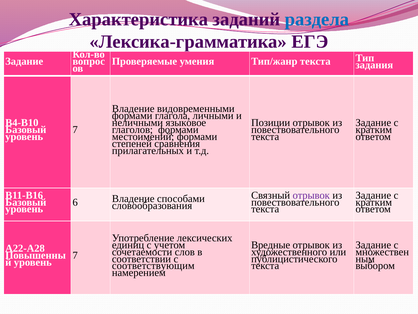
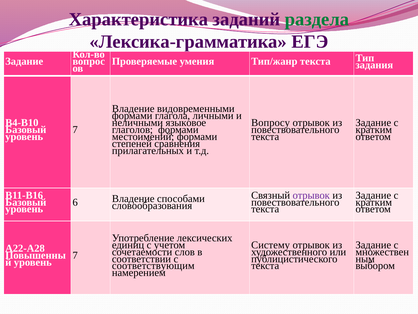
раздела colour: blue -> green
Позиции: Позиции -> Вопросу
Вредные: Вредные -> Систему
